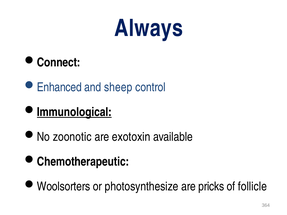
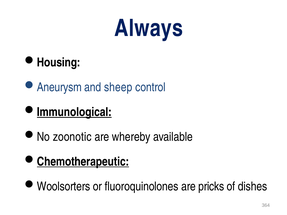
Connect: Connect -> Housing
Enhanced: Enhanced -> Aneurysm
exotoxin: exotoxin -> whereby
Chemotherapeutic underline: none -> present
photosynthesize: photosynthesize -> fluoroquinolones
follicle: follicle -> dishes
